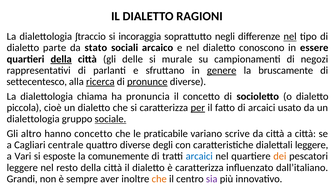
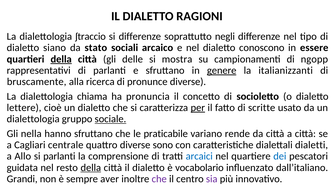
si incoraggia: incoraggia -> differenze
nel at (290, 36) underline: present -> none
parte: parte -> siano
murale: murale -> mostra
negozi: negozi -> ngopp
bruscamente: bruscamente -> italianizzanti
settecentesco: settecentesco -> bruscamente
ricerca underline: present -> none
pronunce underline: present -> none
piccola: piccola -> lettere
di arcaici: arcaici -> scritte
altro: altro -> nella
hanno concetto: concetto -> sfruttano
scrive: scrive -> rende
degli: degli -> sono
dialettali leggere: leggere -> dialetti
Vari: Vari -> Allo
si esposte: esposte -> parlanti
comunemente: comunemente -> comprensione
dei colour: orange -> blue
leggere at (22, 167): leggere -> guidata
della at (91, 167) underline: none -> present
è caratterizza: caratterizza -> vocabolario
che at (159, 179) colour: orange -> purple
